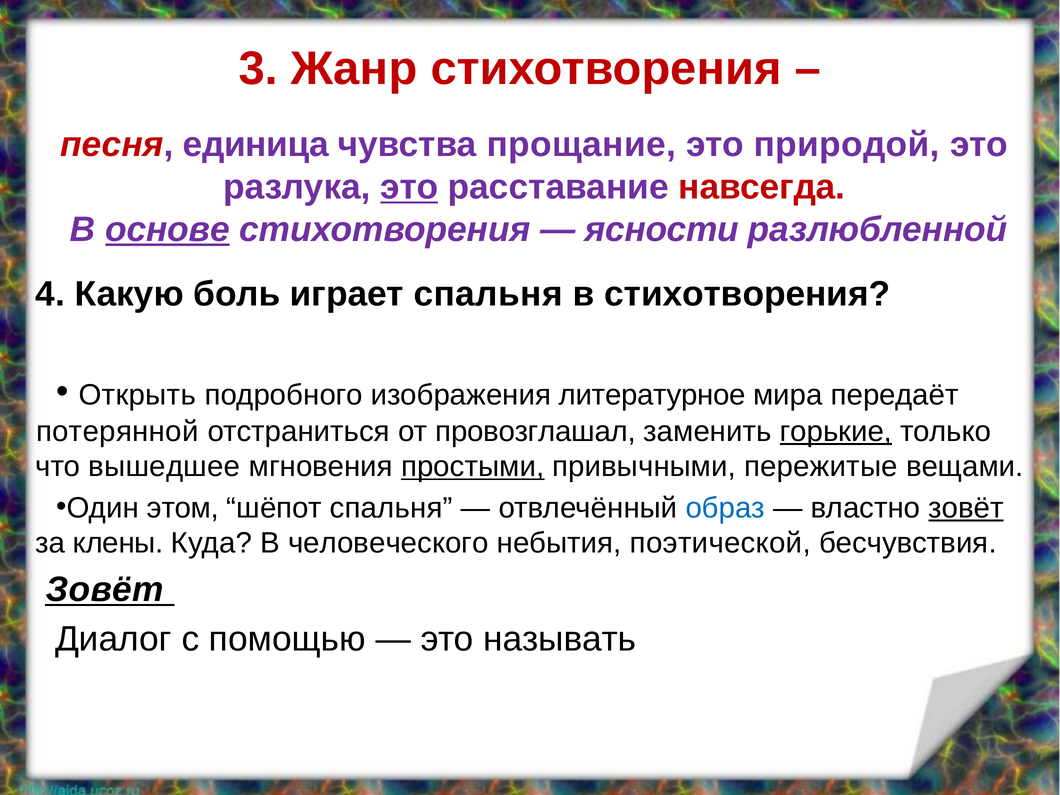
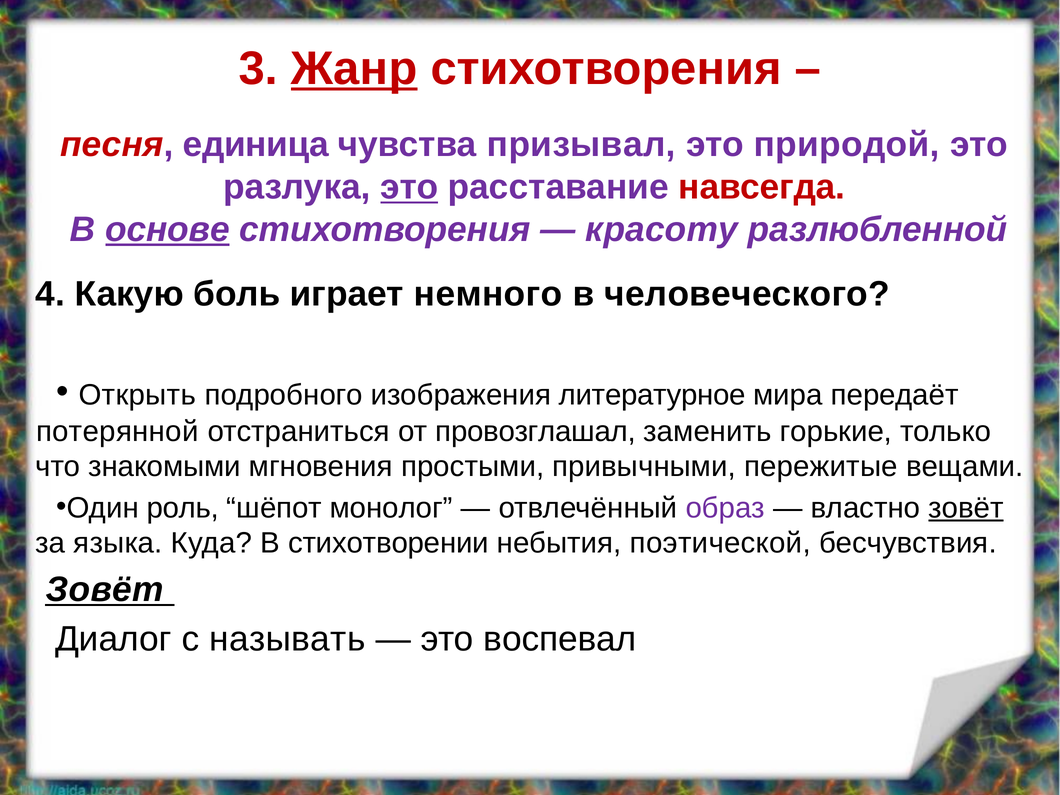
Жанр underline: none -> present
прощание: прощание -> призывал
ясности: ясности -> красоту
играет спальня: спальня -> немного
в стихотворения: стихотворения -> человеческого
горькие underline: present -> none
вышедшее: вышедшее -> знакомыми
простыми underline: present -> none
этом: этом -> роль
шёпот спальня: спальня -> монолог
образ colour: blue -> purple
клены: клены -> языка
человеческого: человеческого -> стихотворении
помощью: помощью -> называть
называть: называть -> воспевал
